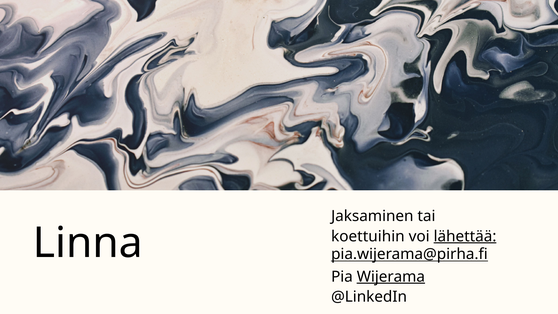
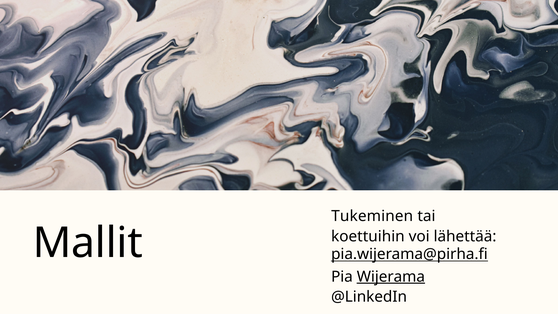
Jaksaminen: Jaksaminen -> Tukeminen
Linna: Linna -> Mallit
lähettää underline: present -> none
